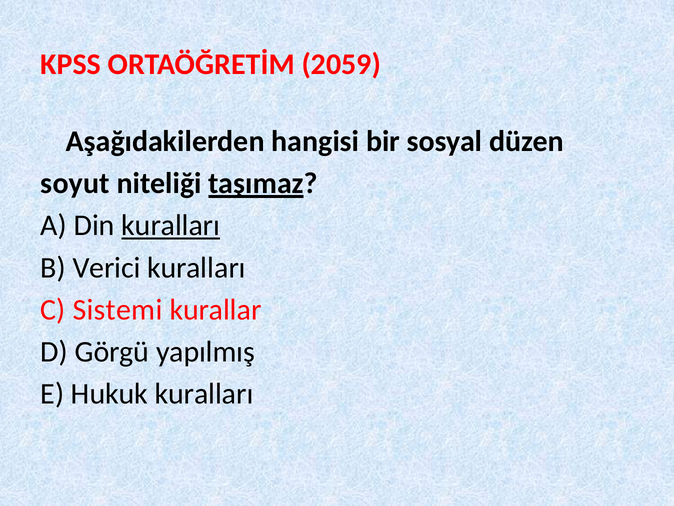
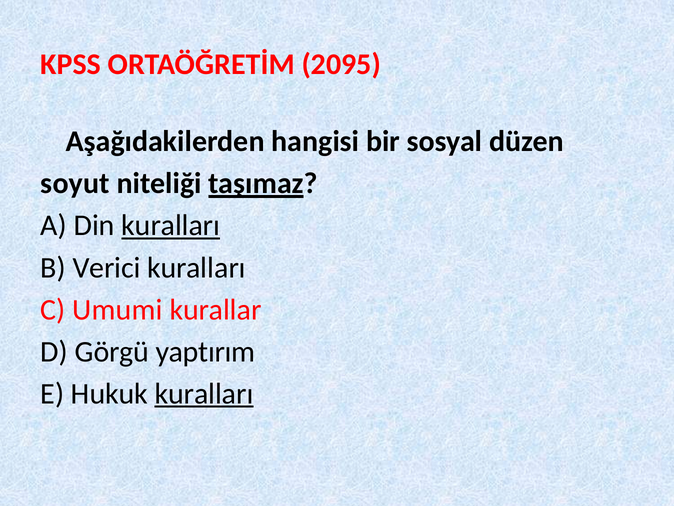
2059: 2059 -> 2095
Sistemi: Sistemi -> Umumi
yapılmış: yapılmış -> yaptırım
kuralları at (204, 393) underline: none -> present
